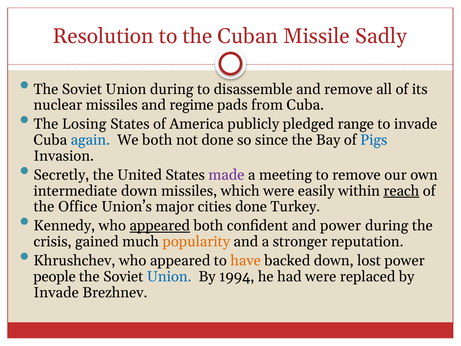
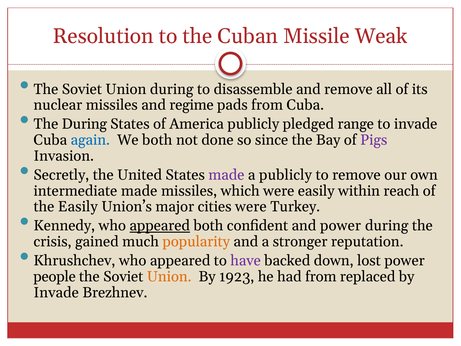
Sadly: Sadly -> Weak
The Losing: Losing -> During
Pigs colour: blue -> purple
a meeting: meeting -> publicly
intermediate down: down -> made
reach underline: present -> none
the Office: Office -> Easily
cities done: done -> were
have colour: orange -> purple
Union at (169, 276) colour: blue -> orange
1994: 1994 -> 1923
had were: were -> from
